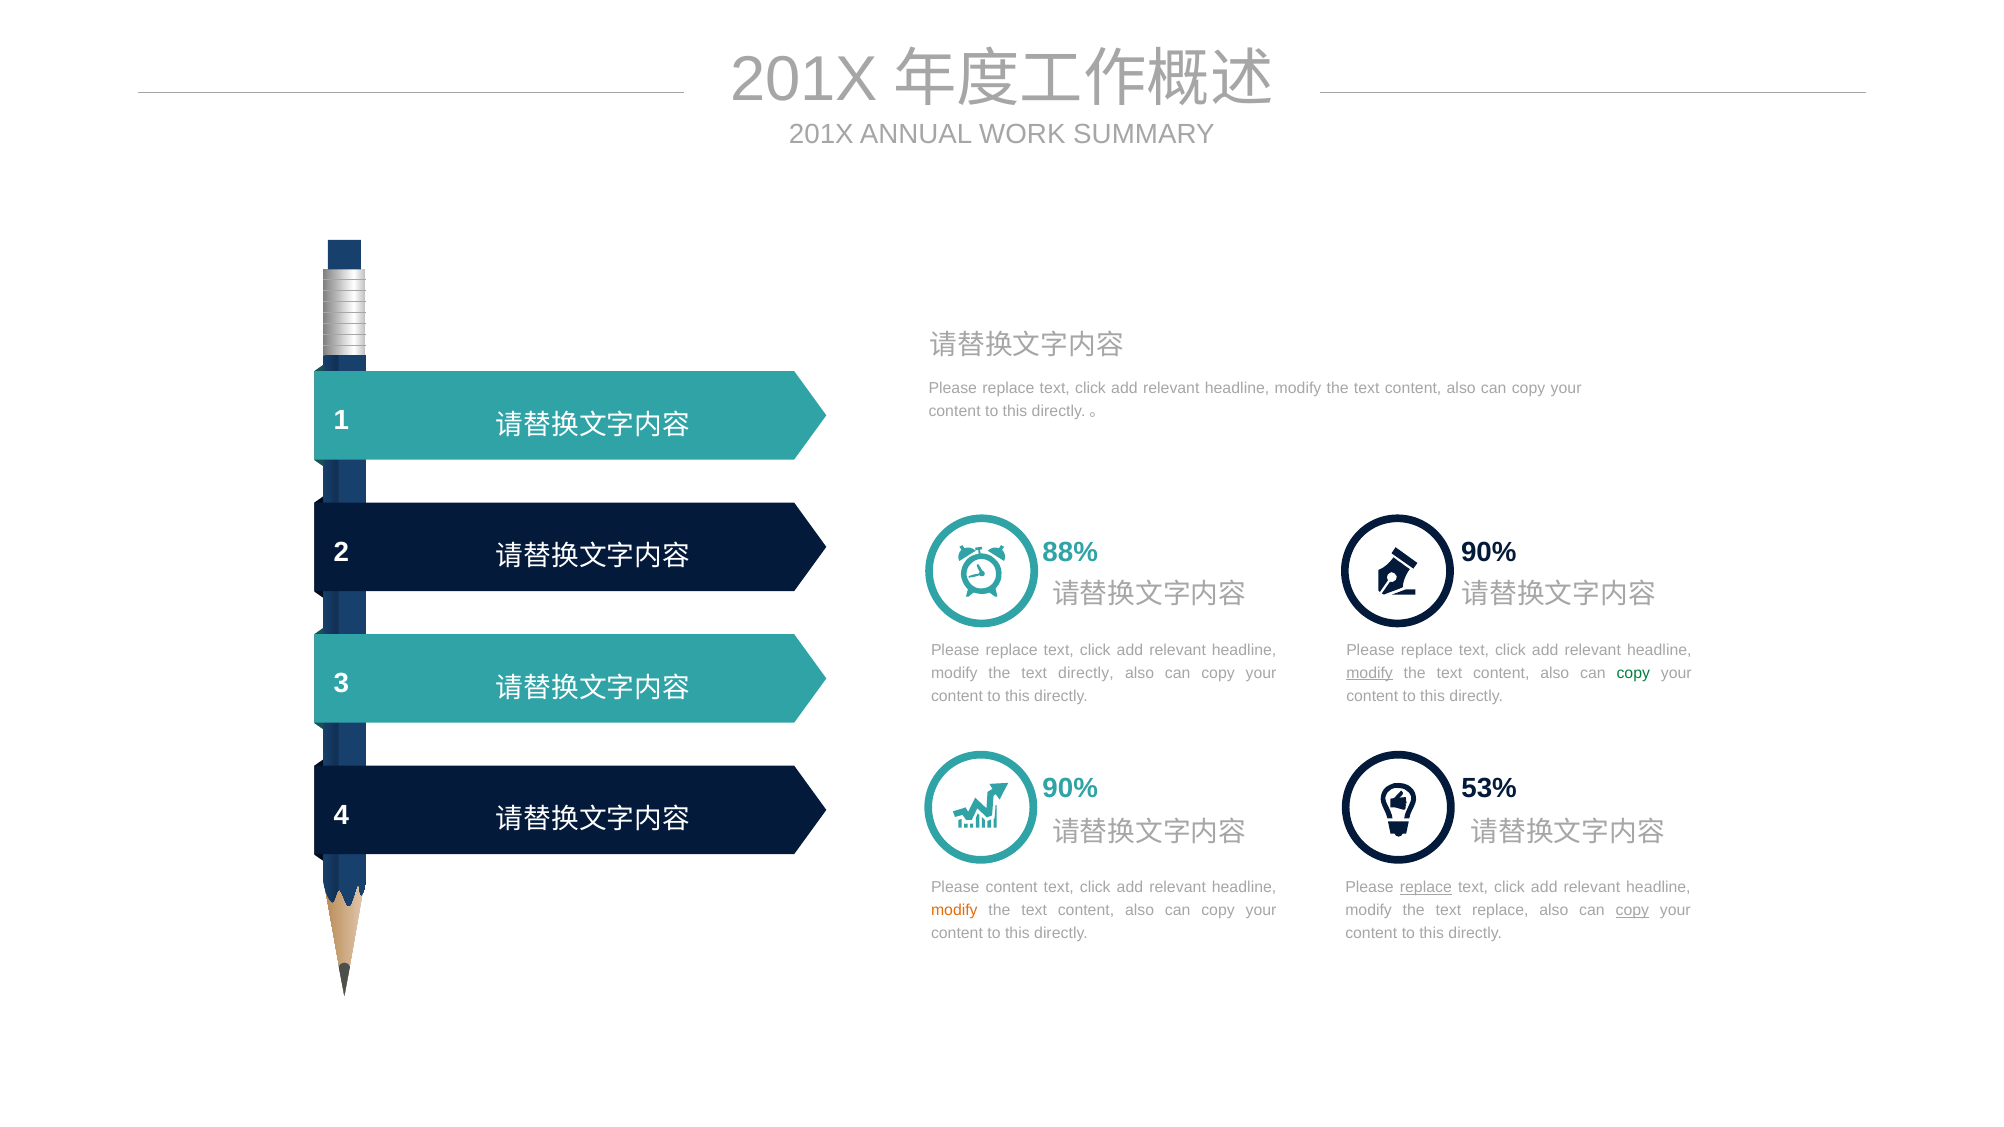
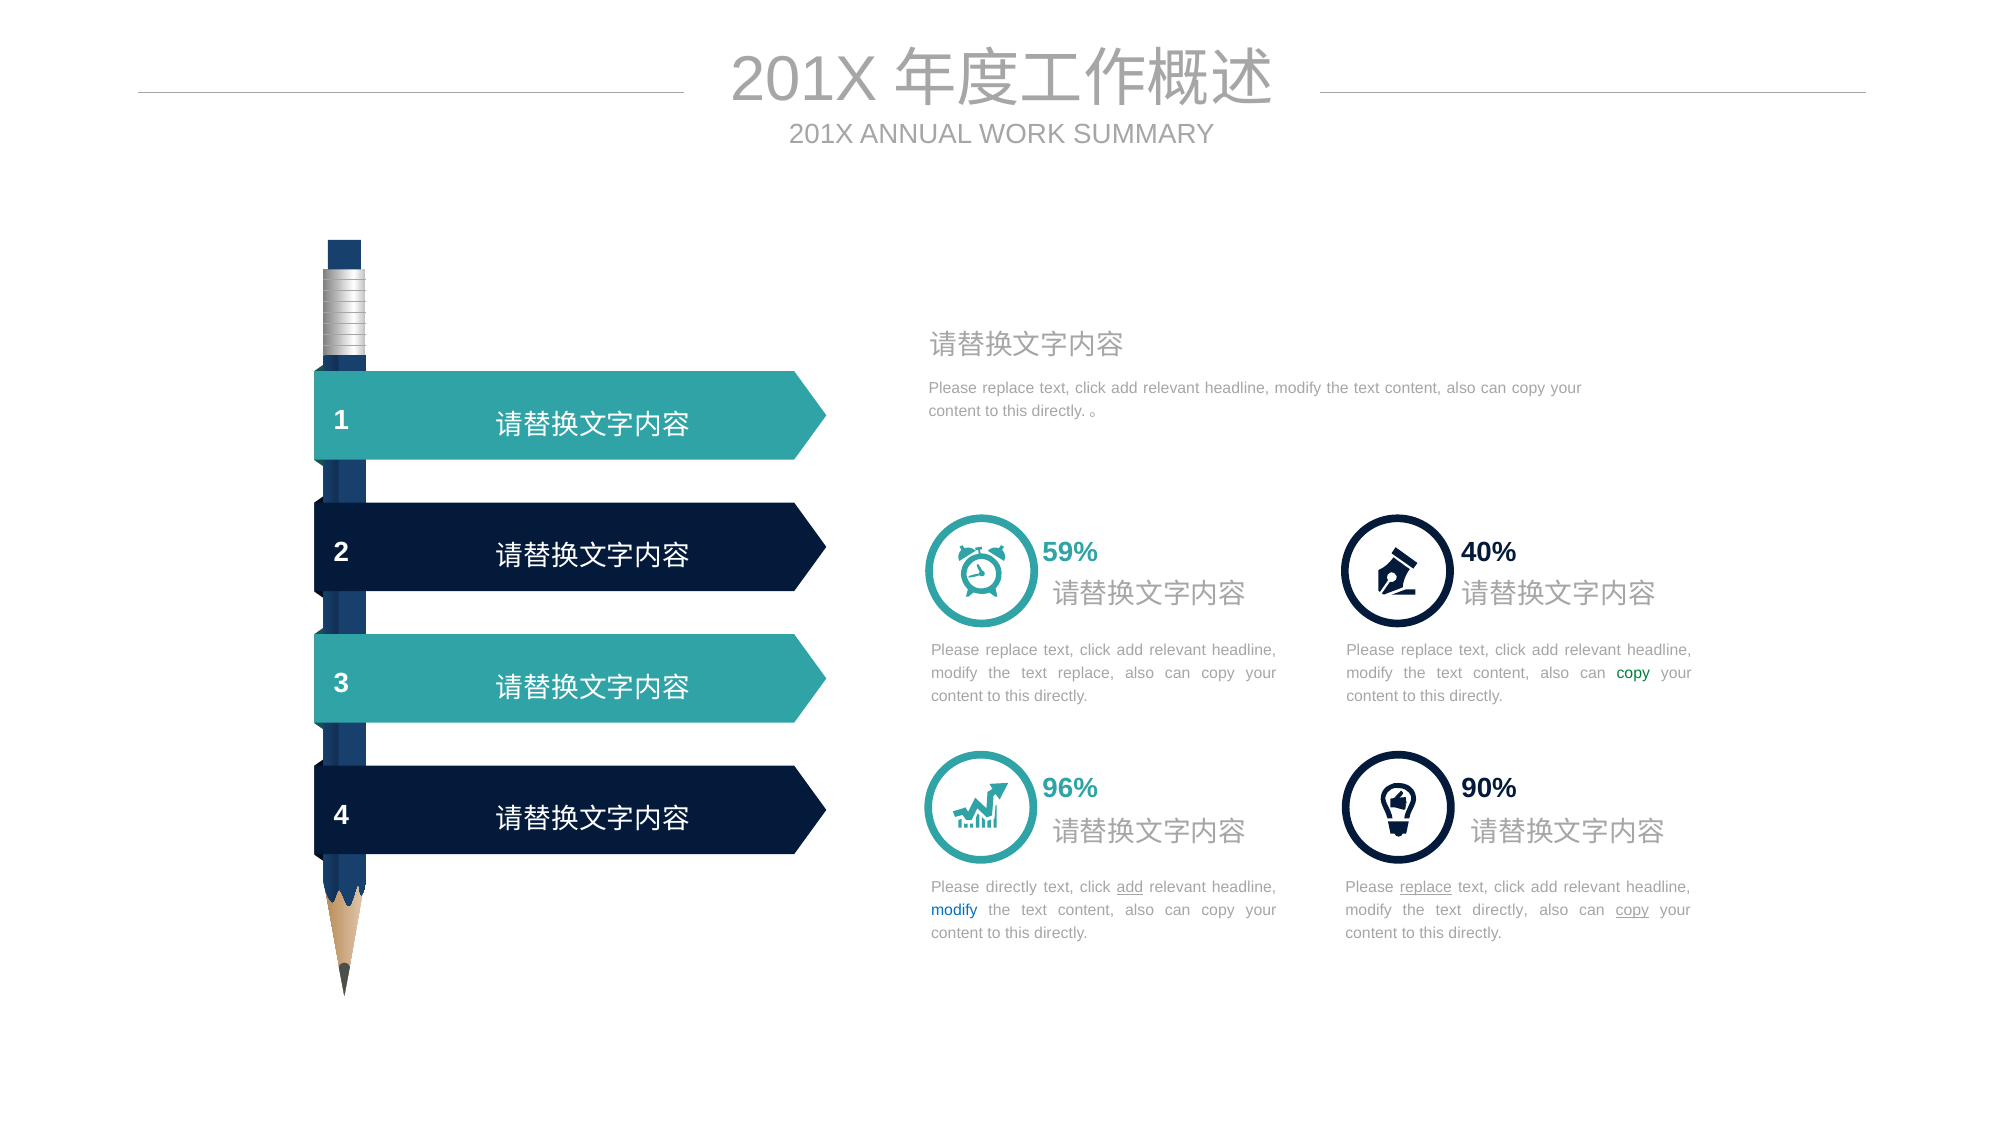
88%: 88% -> 59%
90% at (1489, 553): 90% -> 40%
text directly: directly -> replace
modify at (1370, 673) underline: present -> none
90% at (1070, 788): 90% -> 96%
53%: 53% -> 90%
Please content: content -> directly
add at (1130, 888) underline: none -> present
modify at (954, 911) colour: orange -> blue
text replace: replace -> directly
